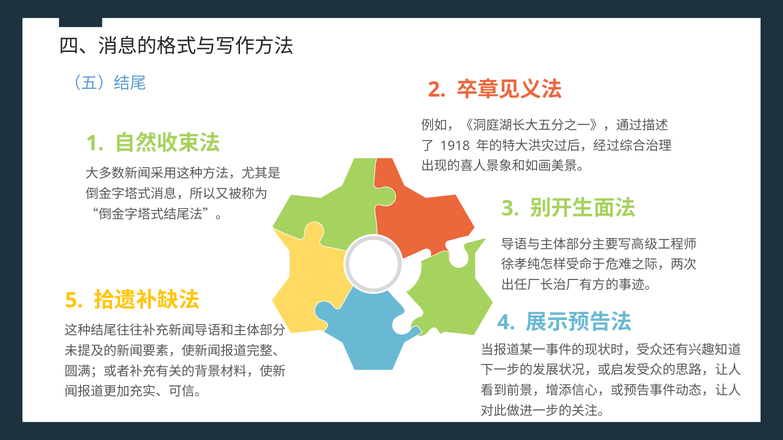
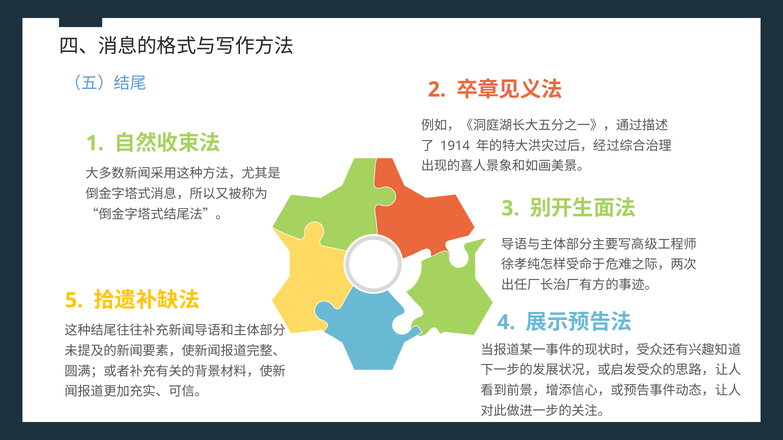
1918: 1918 -> 1914
